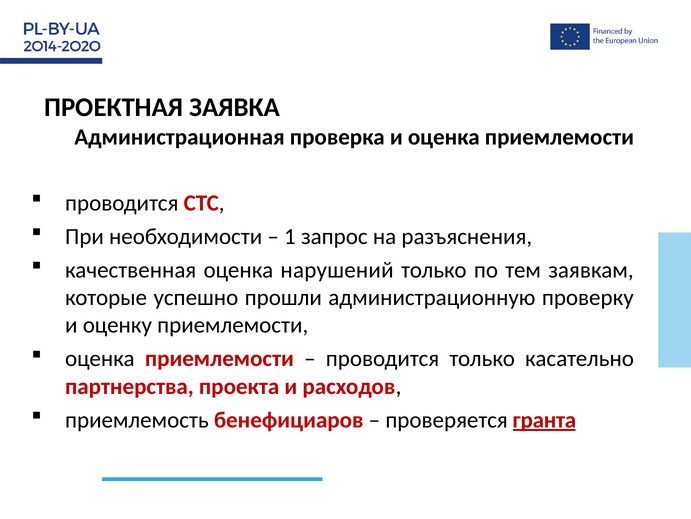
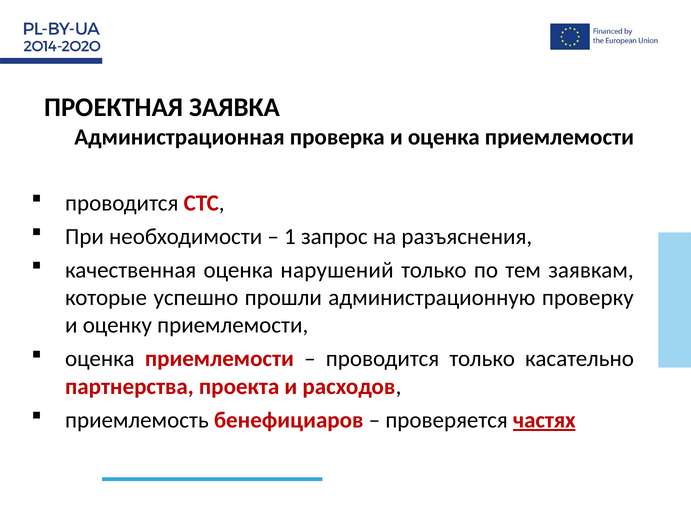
гранта: гранта -> частях
